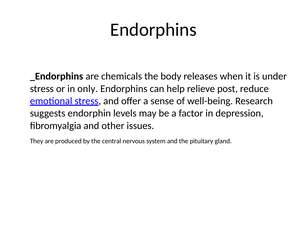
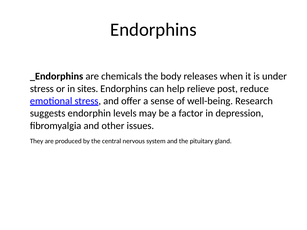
only: only -> sites
